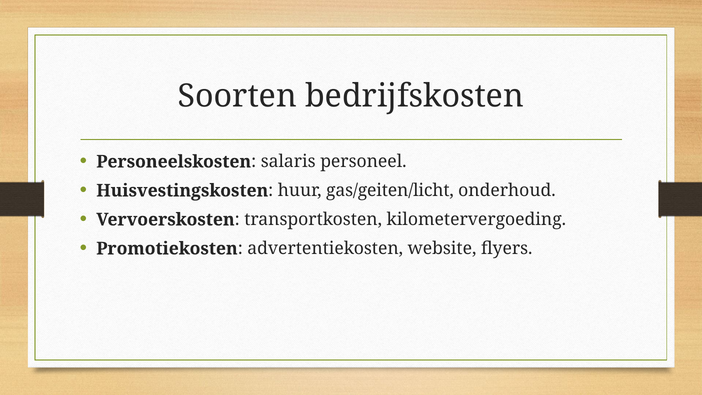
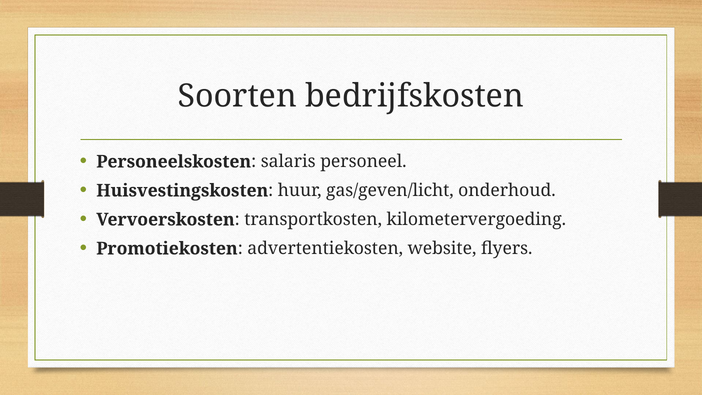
gas/geiten/licht: gas/geiten/licht -> gas/geven/licht
